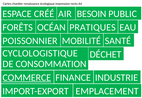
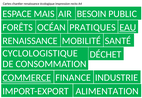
CRÉÉ: CRÉÉ -> MAIS
EAU underline: none -> present
POISSONNIER at (30, 41): POISSONNIER -> RENAISSANCE
EMPLACEMENT: EMPLACEMENT -> ALIMENTATION
